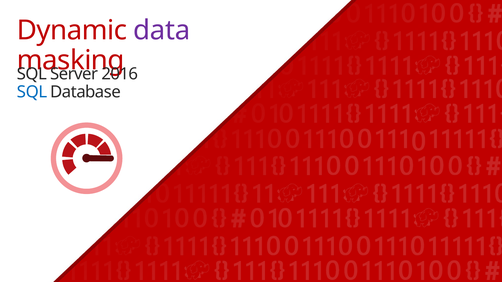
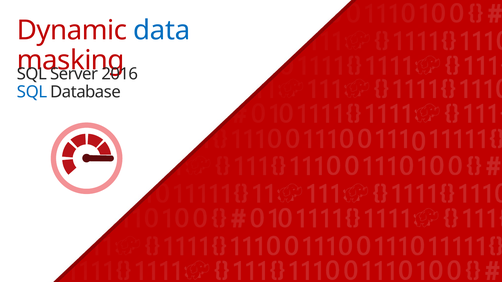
data colour: purple -> blue
